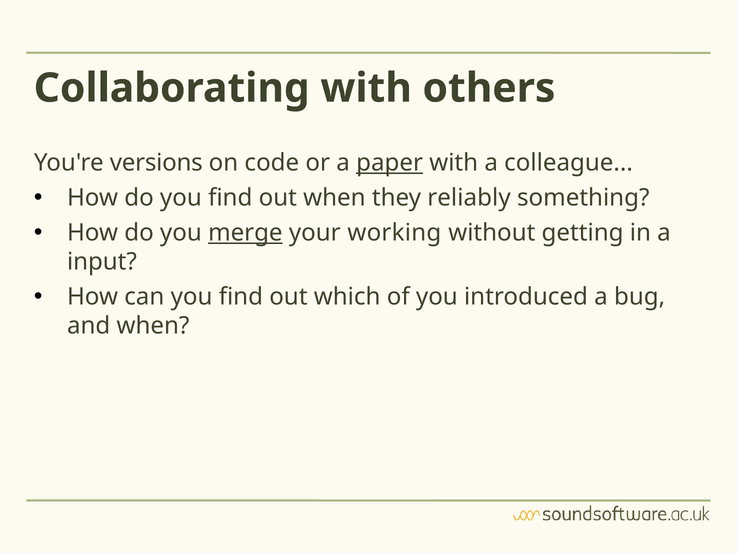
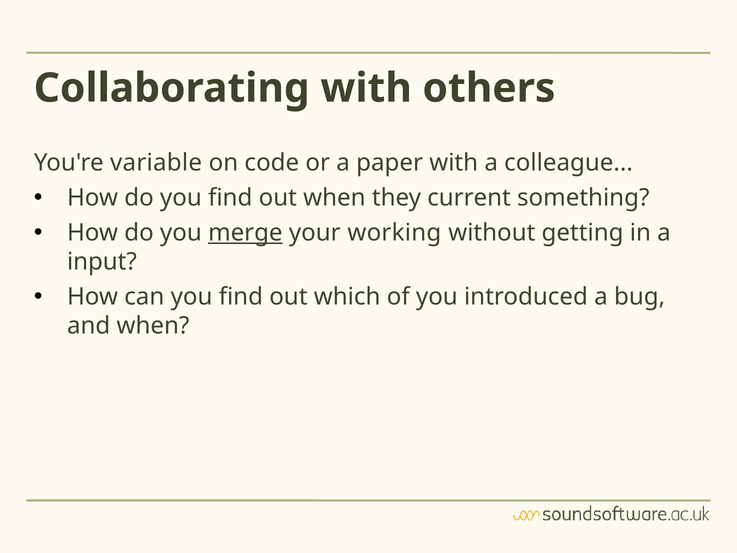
versions: versions -> variable
paper underline: present -> none
reliably: reliably -> current
